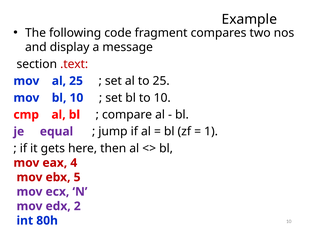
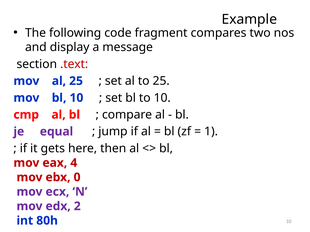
5: 5 -> 0
